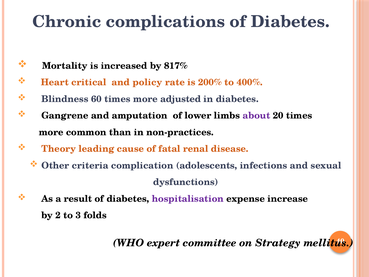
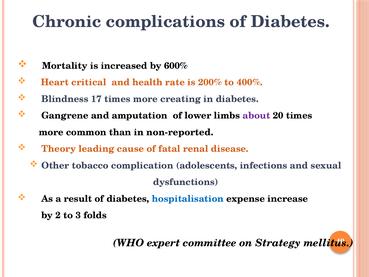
817%: 817% -> 600%
policy: policy -> health
60: 60 -> 17
adjusted: adjusted -> creating
non-practices: non-practices -> non-reported
criteria: criteria -> tobacco
hospitalisation colour: purple -> blue
